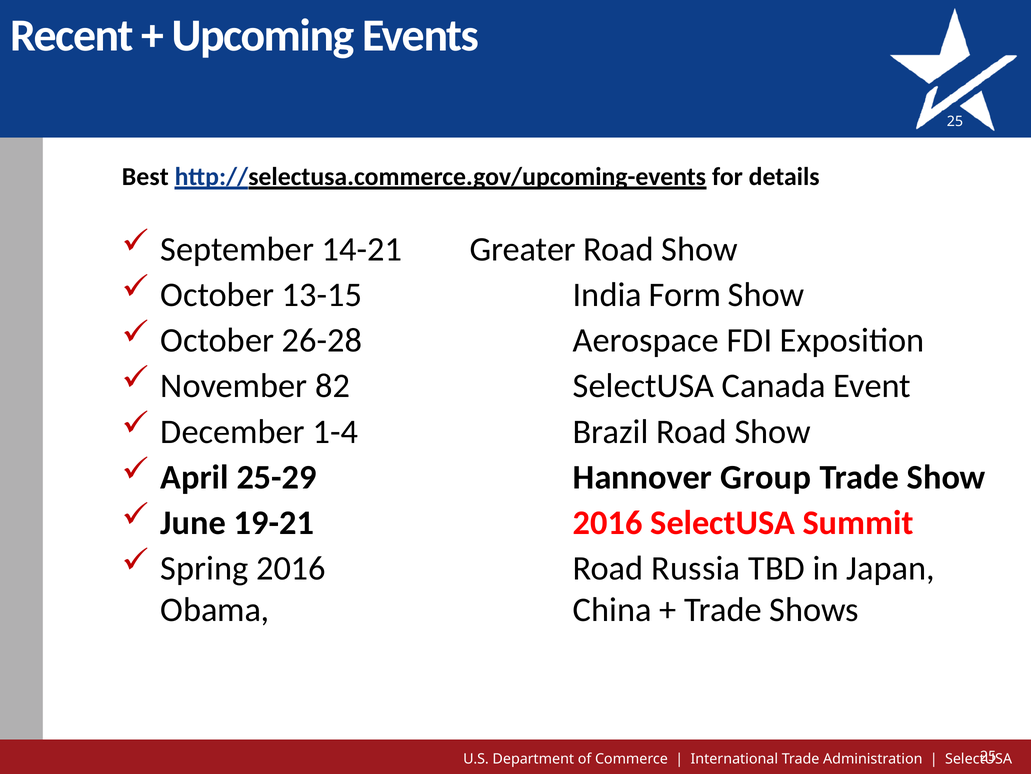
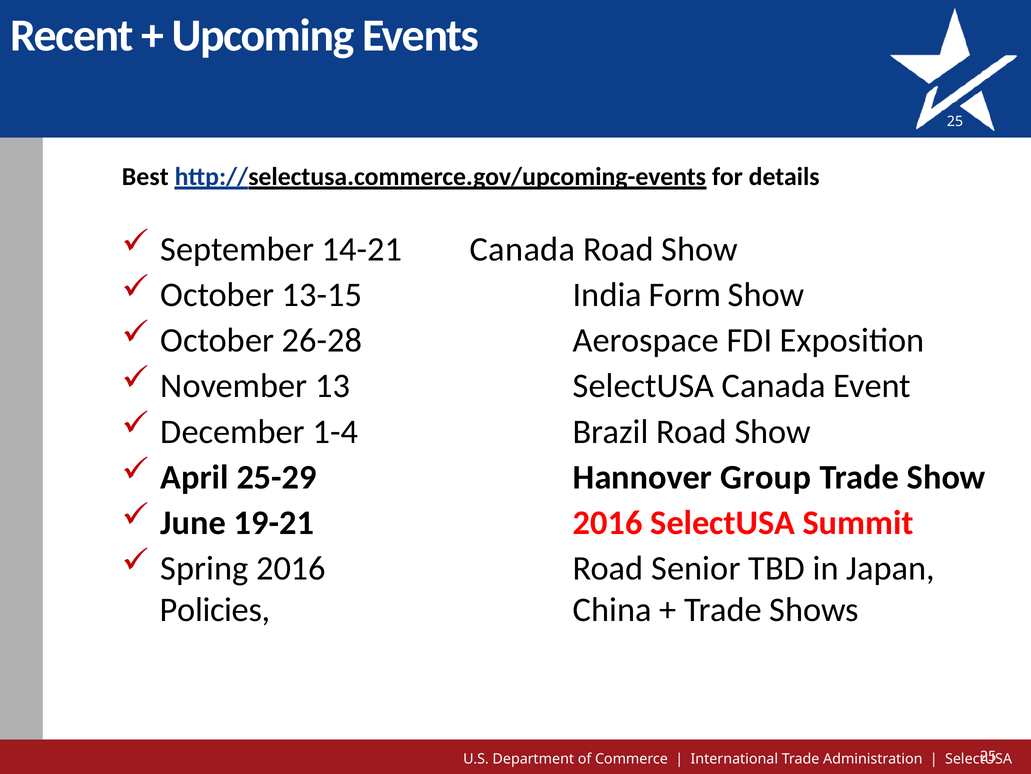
14-21 Greater: Greater -> Canada
82: 82 -> 13
Russia: Russia -> Senior
Obama: Obama -> Policies
